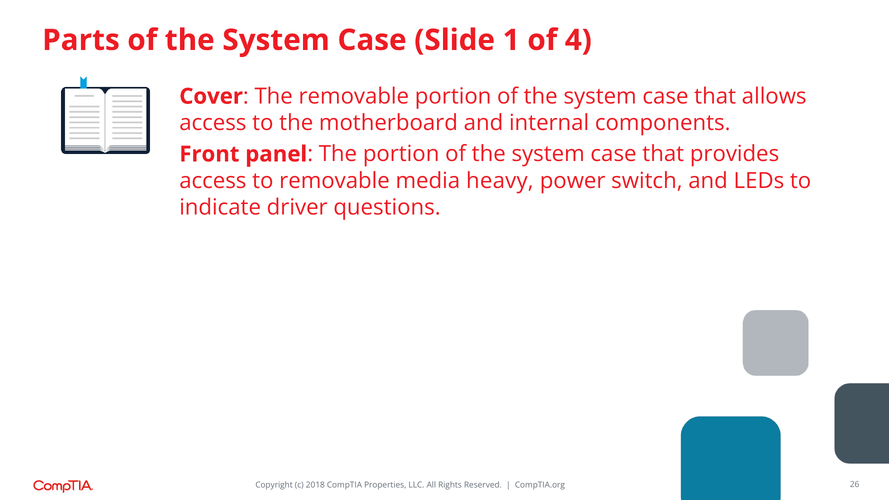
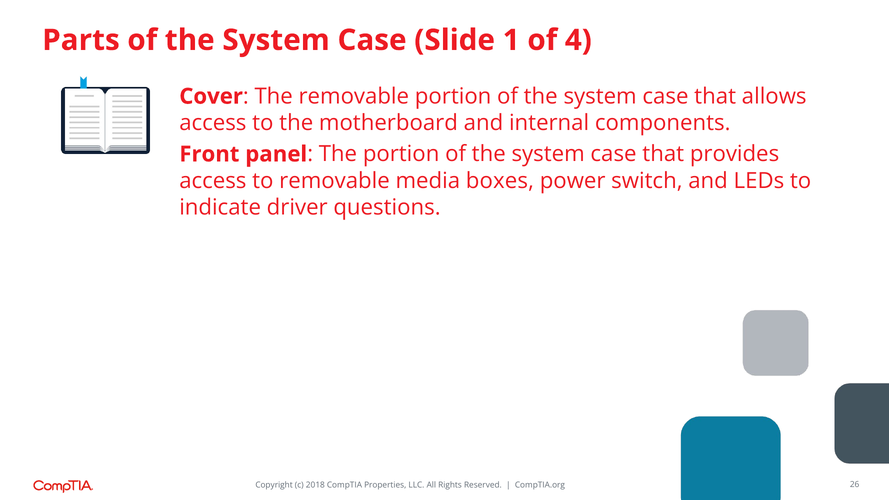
heavy: heavy -> boxes
